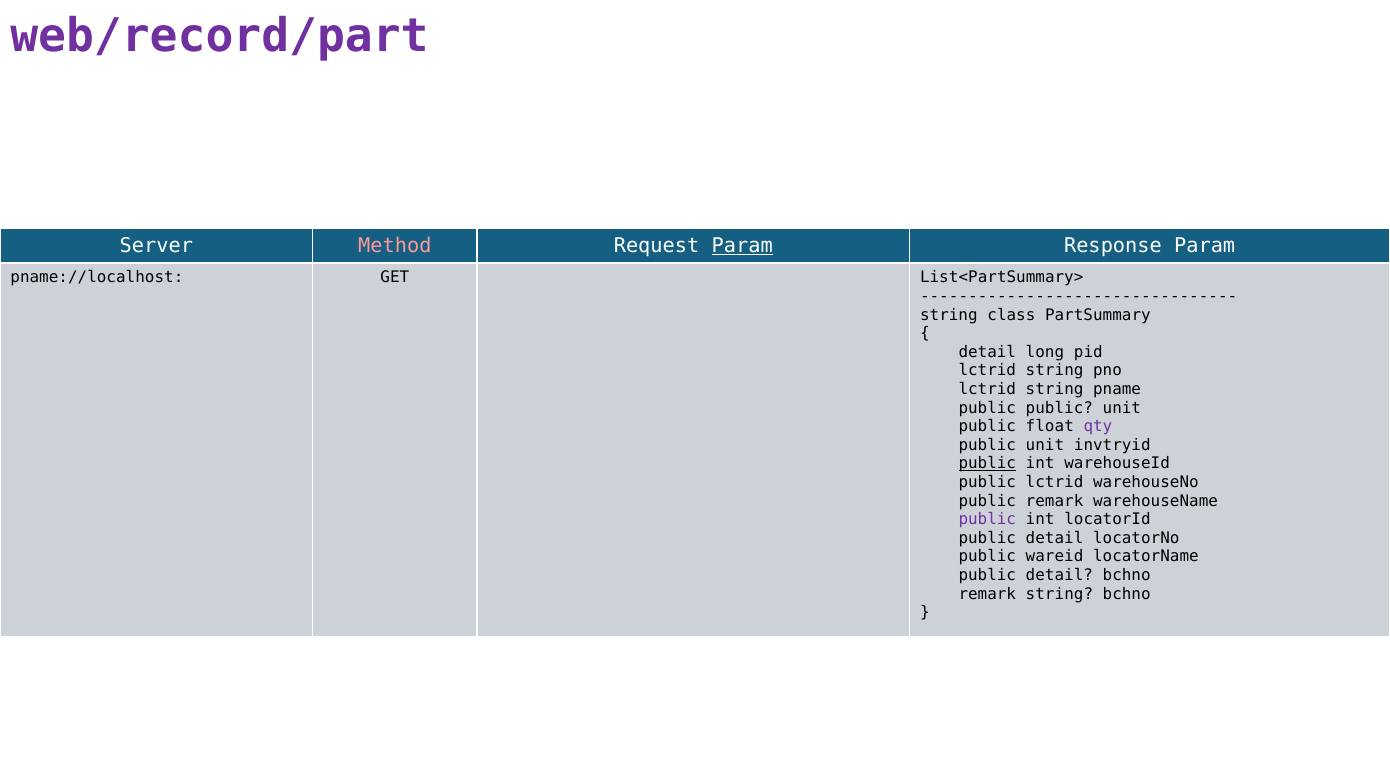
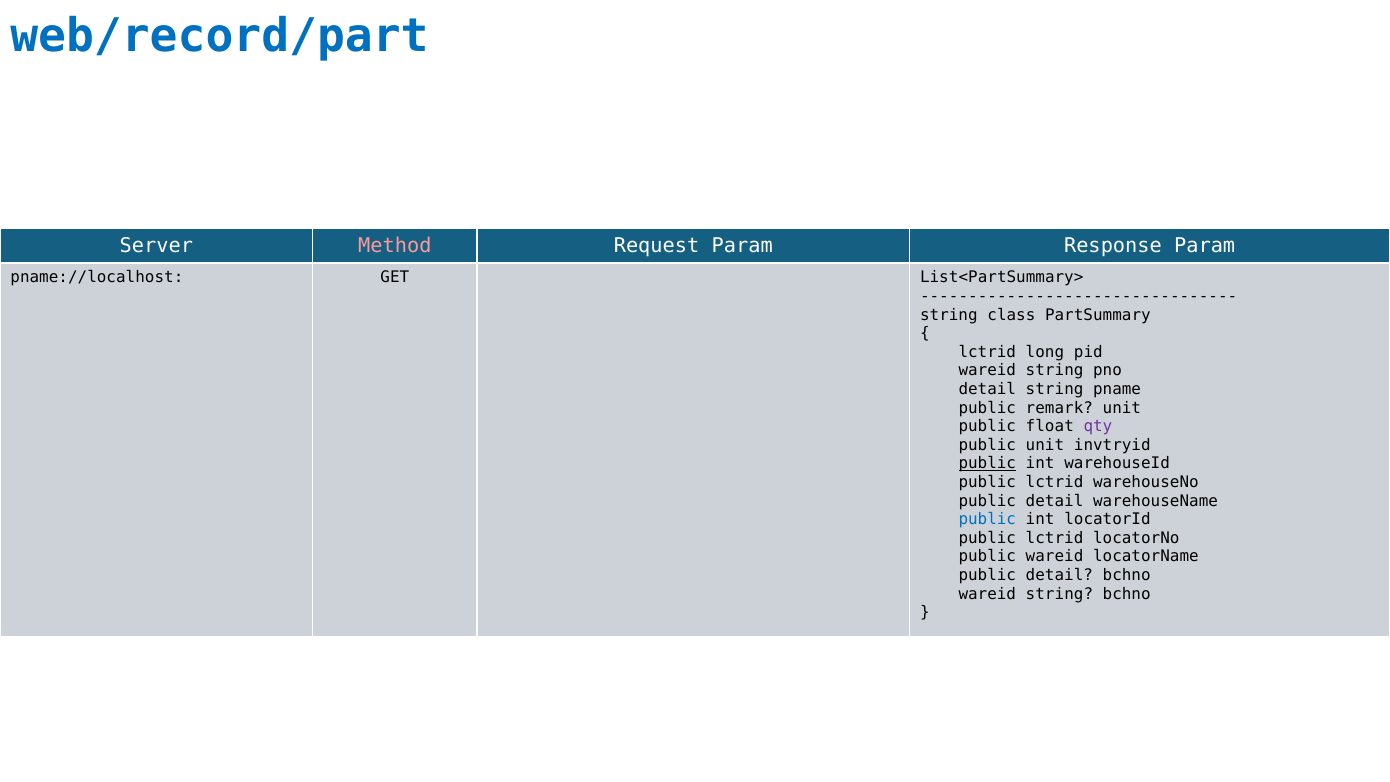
web/record/part colour: purple -> blue
Param at (742, 246) underline: present -> none
detail at (987, 352): detail -> lctrid
lctrid at (987, 371): lctrid -> wareid
lctrid at (987, 389): lctrid -> detail
public public: public -> remark
remark at (1055, 501): remark -> detail
public at (987, 519) colour: purple -> blue
detail at (1055, 538): detail -> lctrid
remark at (987, 594): remark -> wareid
